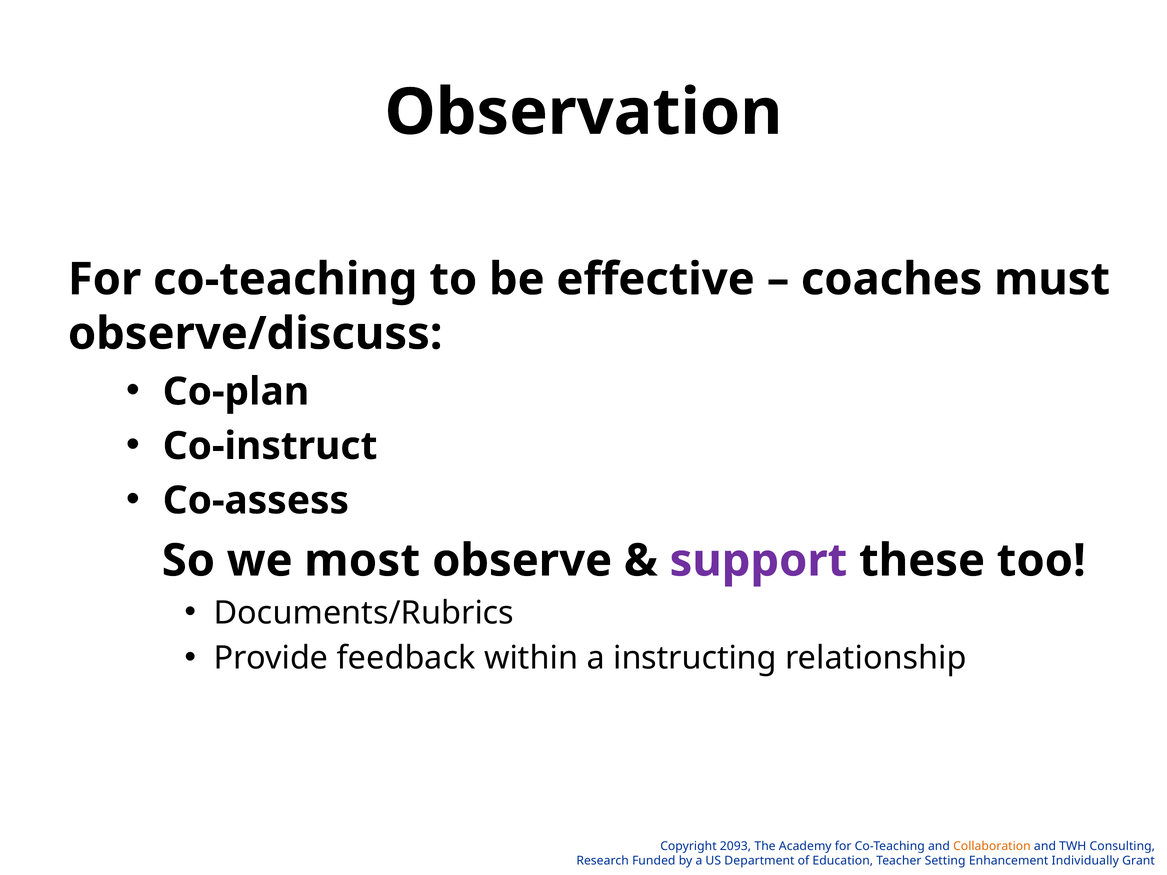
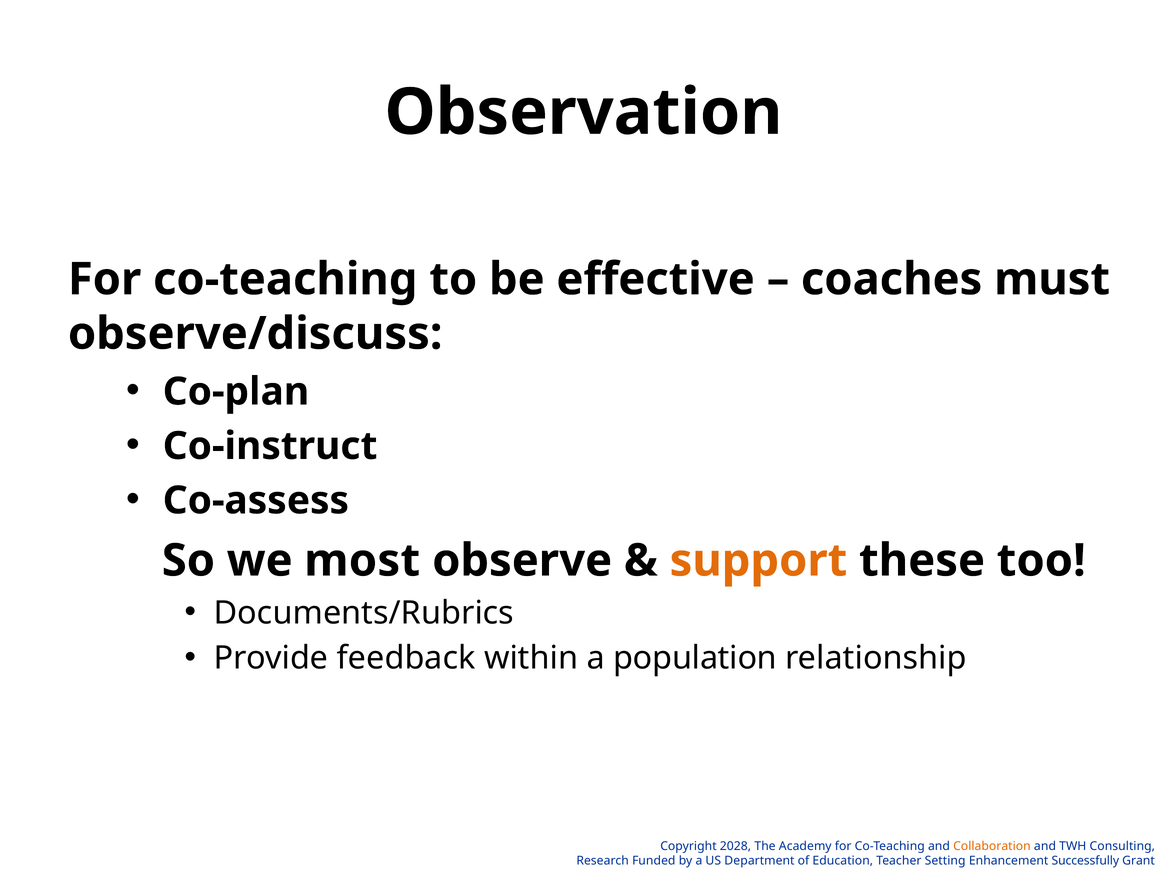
support colour: purple -> orange
instructing: instructing -> population
2093: 2093 -> 2028
Individually: Individually -> Successfully
